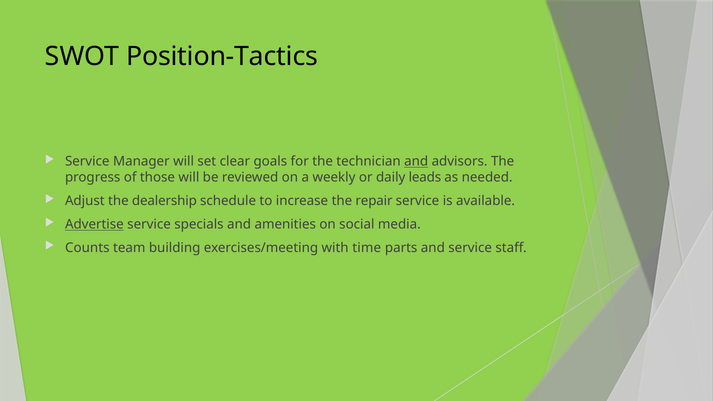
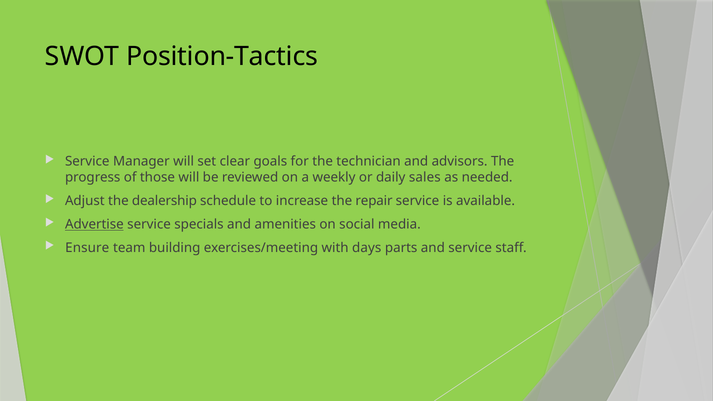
and at (416, 161) underline: present -> none
leads: leads -> sales
Counts: Counts -> Ensure
time: time -> days
